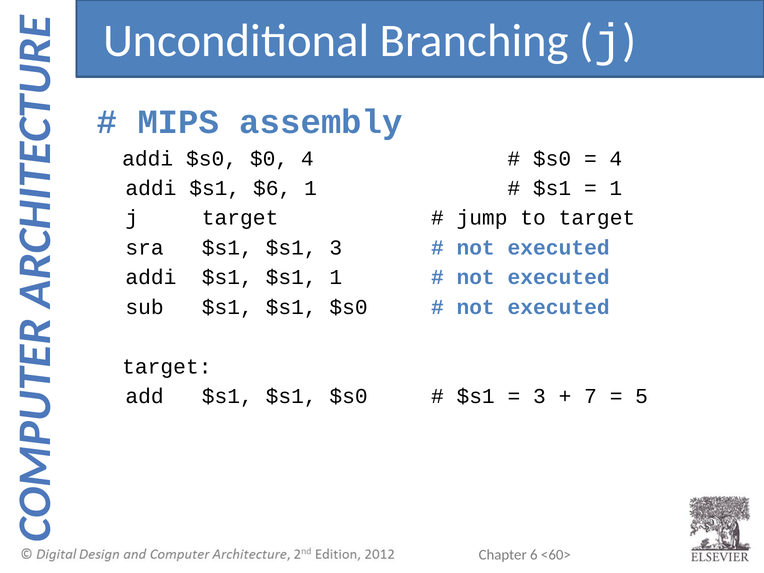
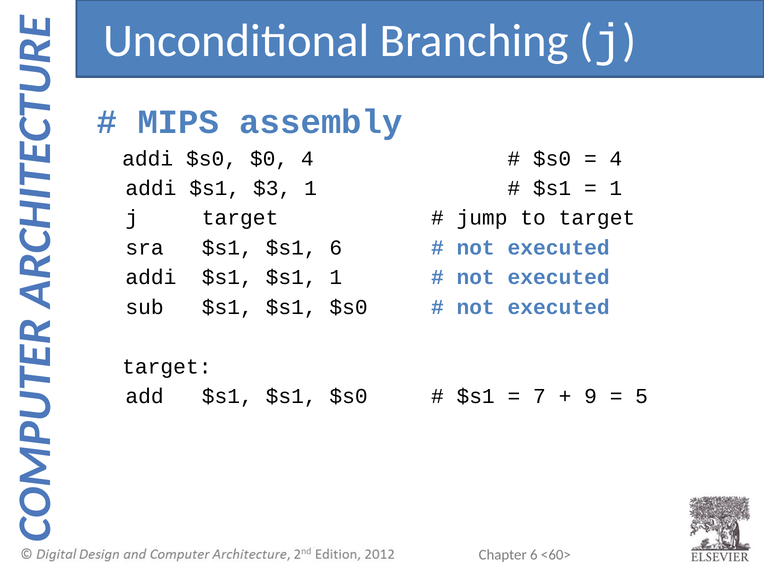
$6: $6 -> $3
$s1 3: 3 -> 6
3 at (539, 396): 3 -> 7
7: 7 -> 9
